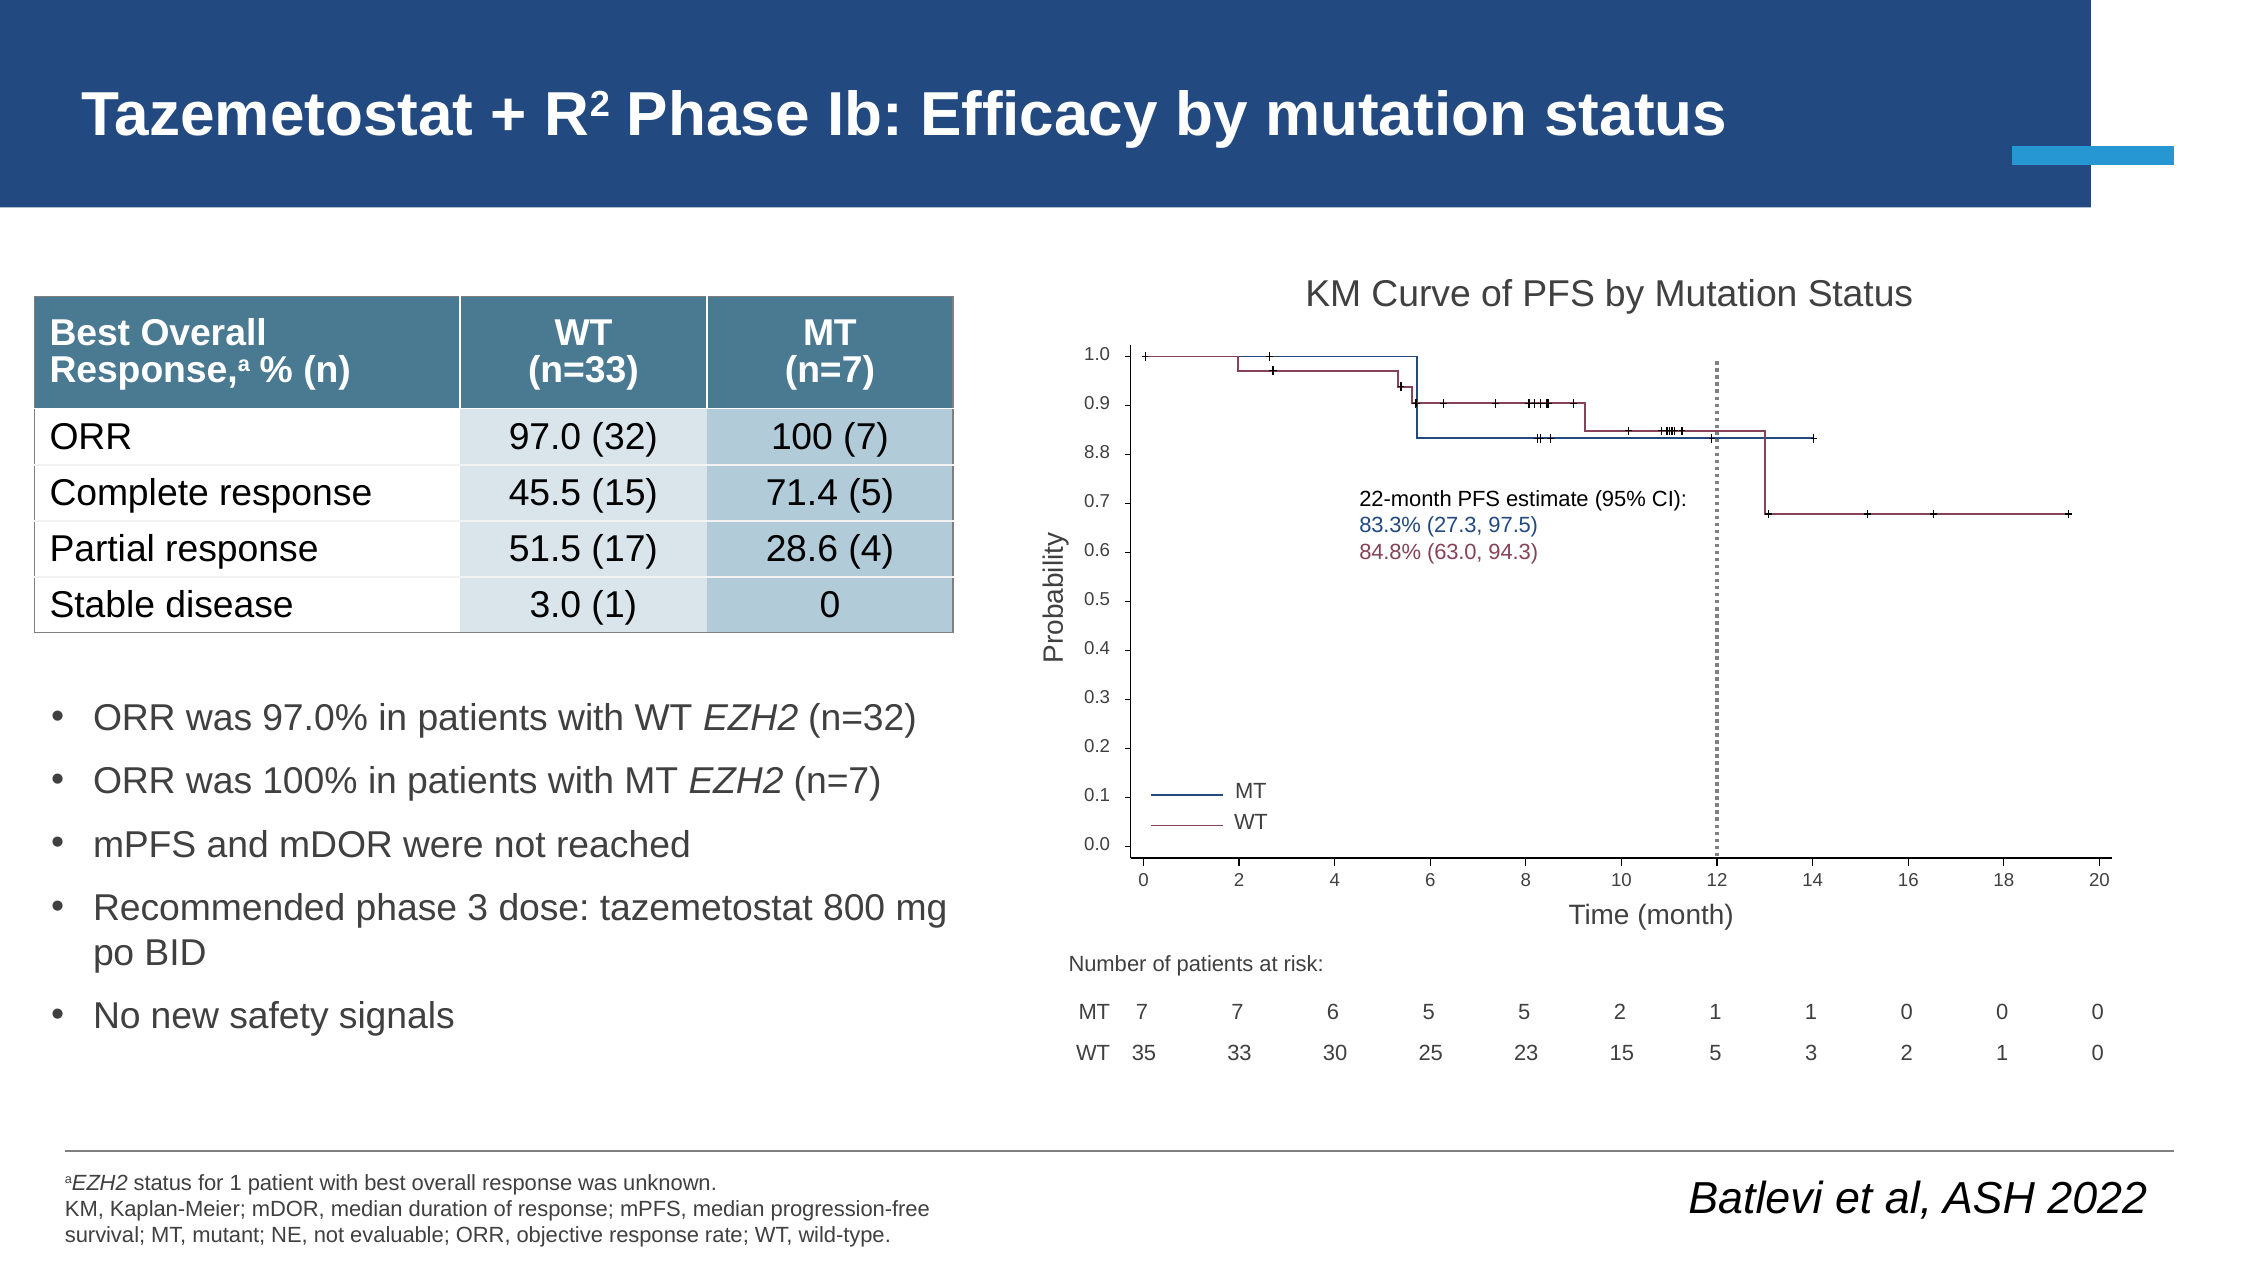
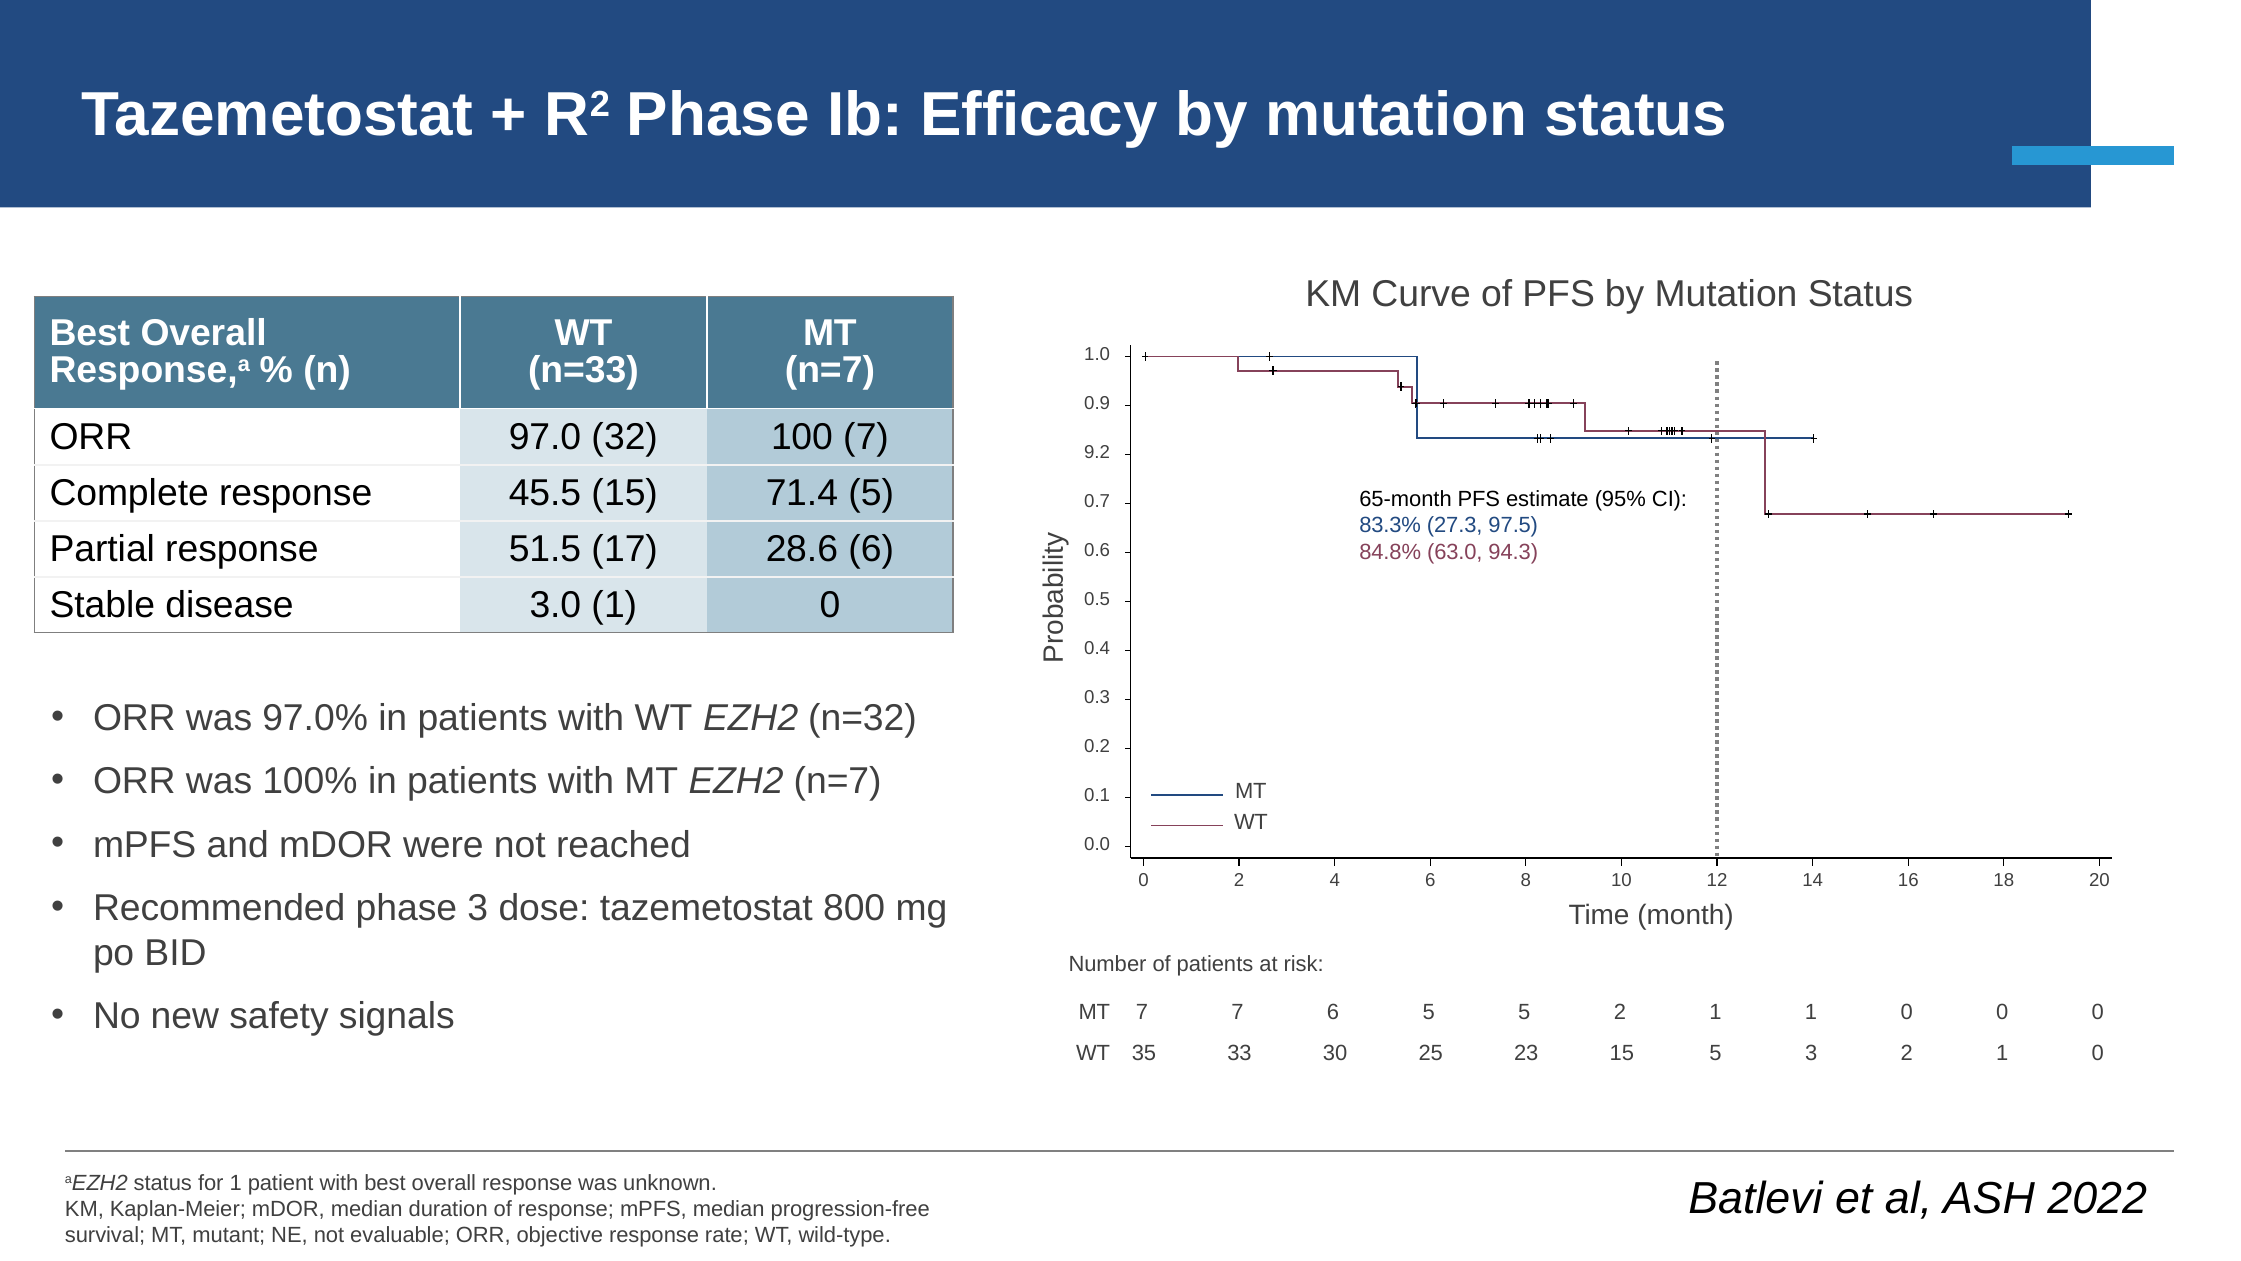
8.8: 8.8 -> 9.2
22-month: 22-month -> 65-month
28.6 4: 4 -> 6
